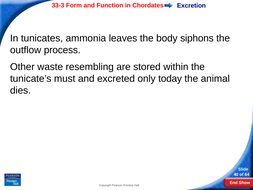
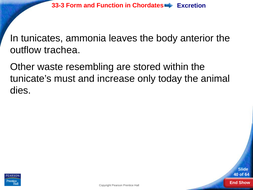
siphons: siphons -> anterior
process: process -> trachea
excreted: excreted -> increase
